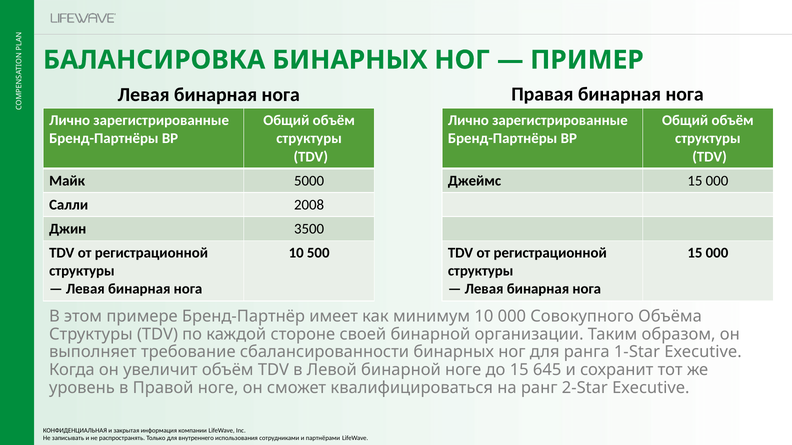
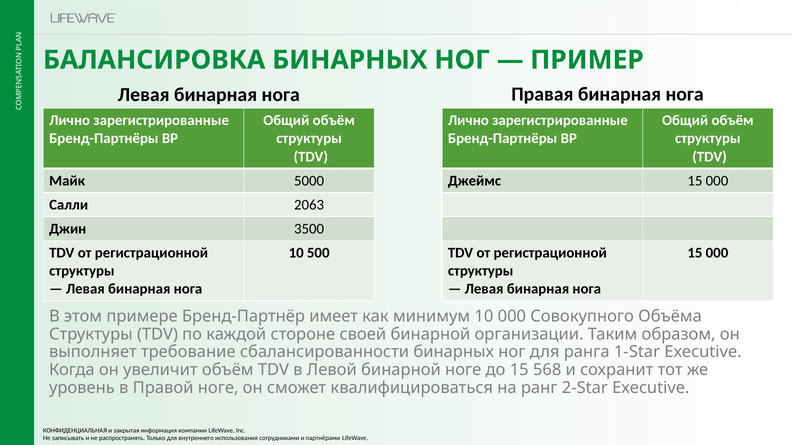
2008: 2008 -> 2063
645: 645 -> 568
